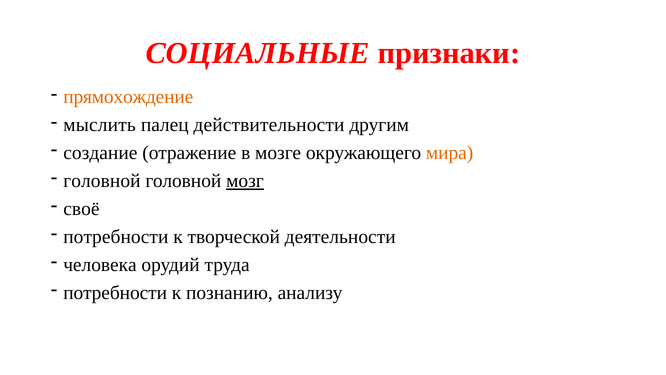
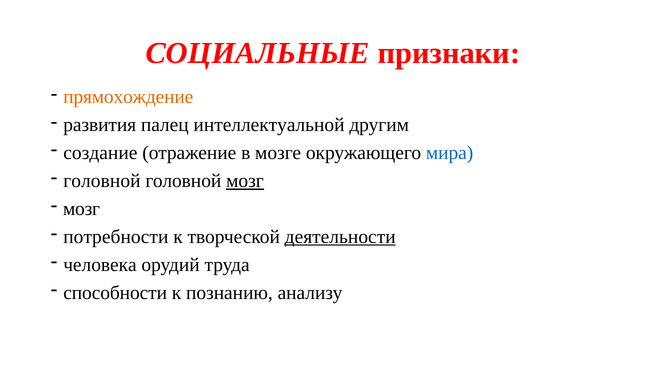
мыслить: мыслить -> развития
действительности: действительности -> интеллектуальной
мира colour: orange -> blue
своё at (81, 209): своё -> мозг
деятельности underline: none -> present
потребности at (115, 292): потребности -> способности
